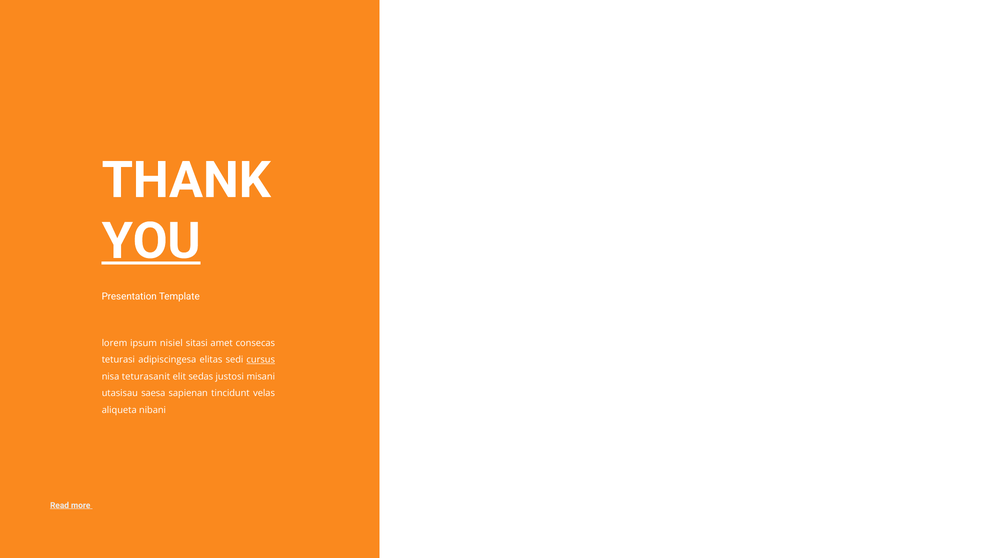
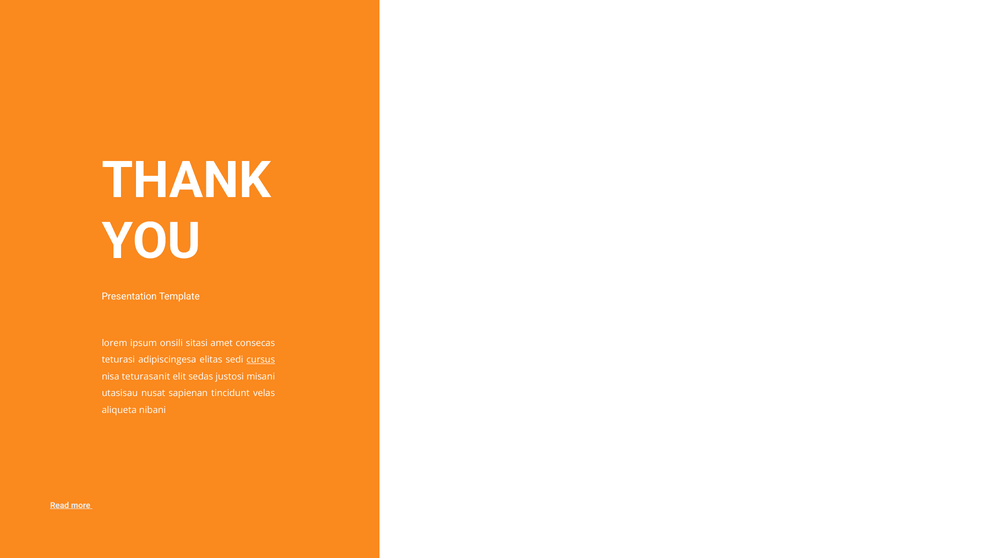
YOU underline: present -> none
nisiel: nisiel -> onsili
saesa: saesa -> nusat
